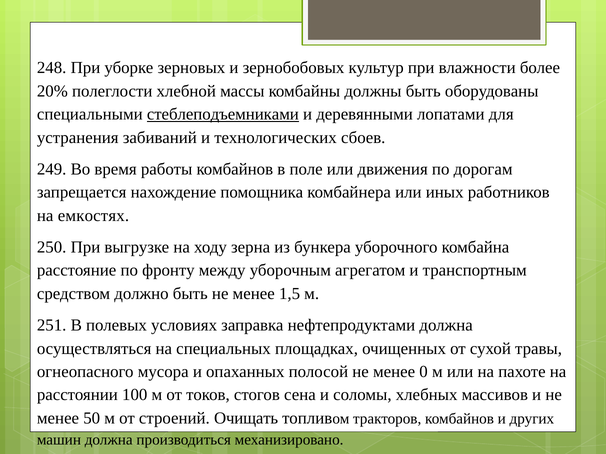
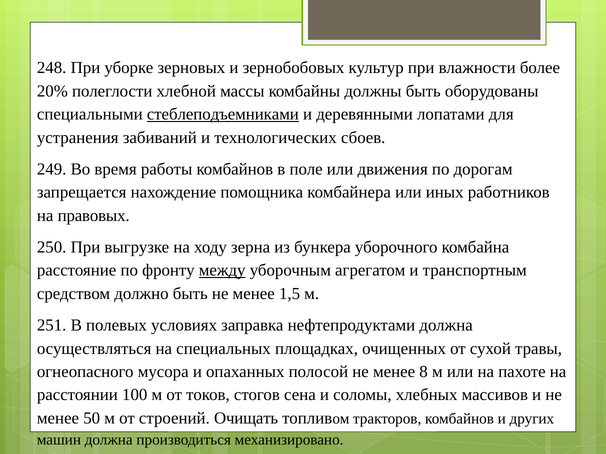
емкостях: емкостях -> правовых
между underline: none -> present
0: 0 -> 8
